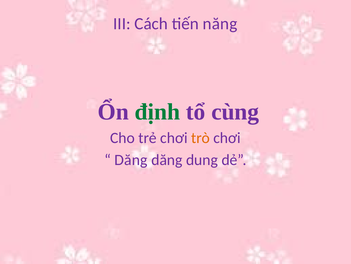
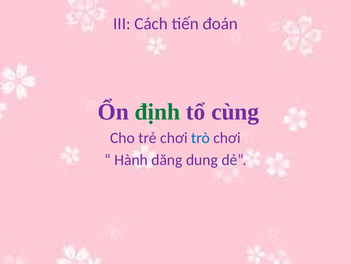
năng: năng -> đoán
trò colour: orange -> blue
Dăng at (131, 159): Dăng -> Hành
